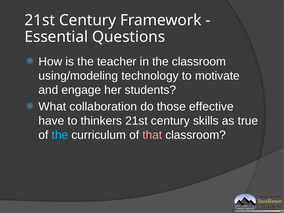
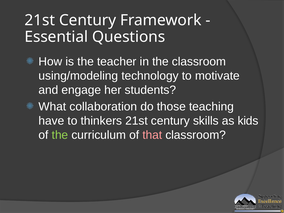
effective: effective -> teaching
true: true -> kids
the at (60, 135) colour: light blue -> light green
